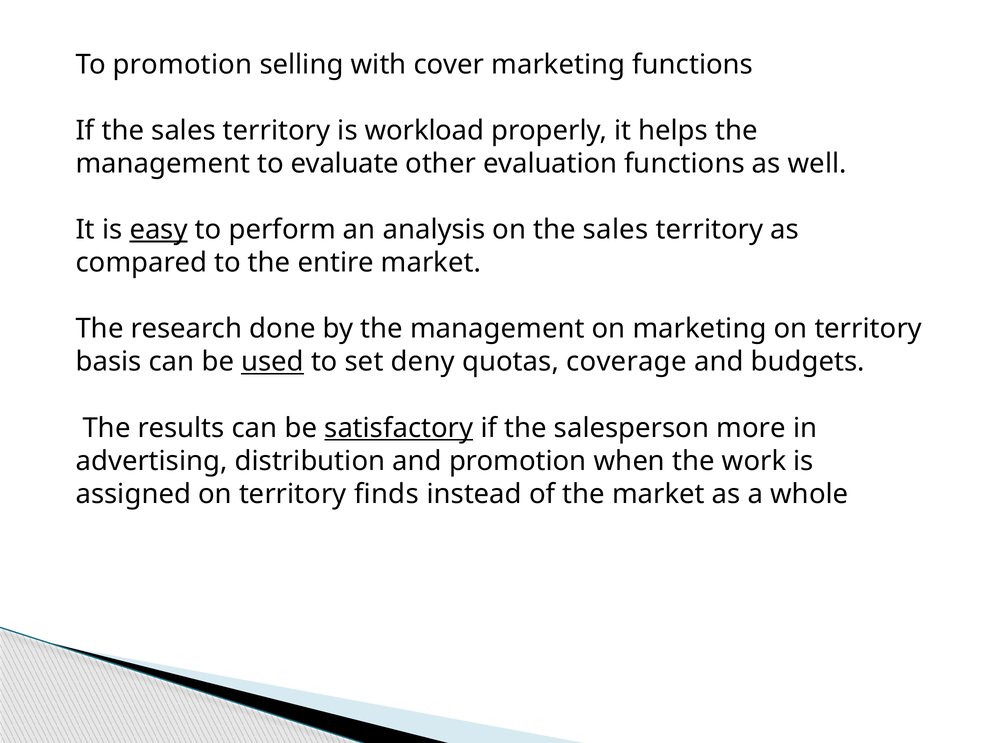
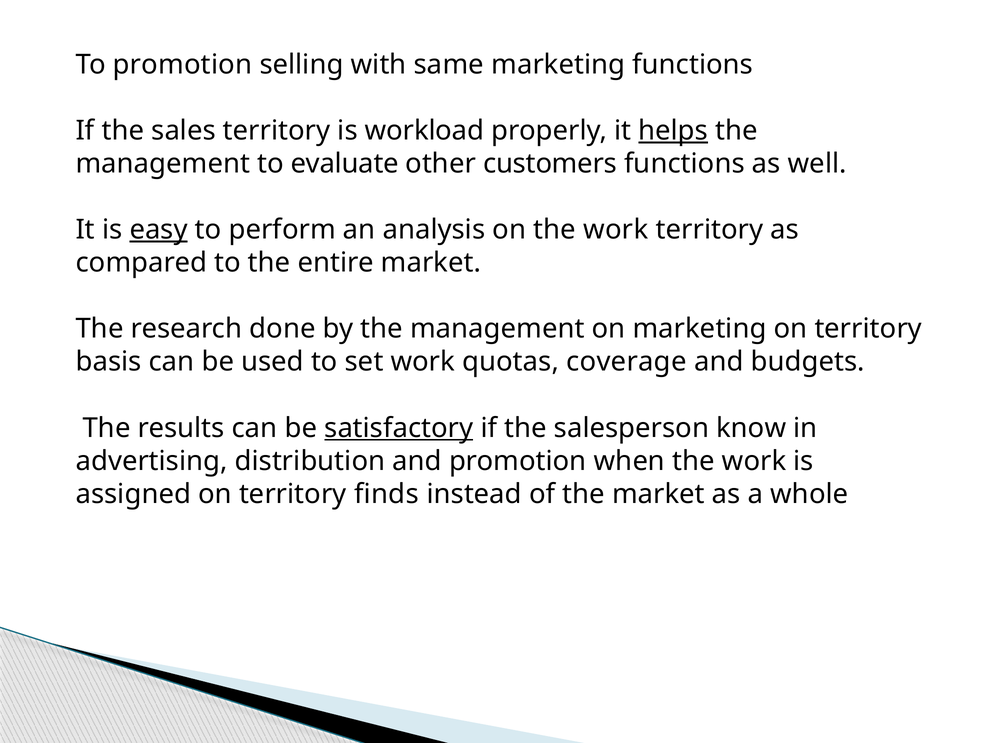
cover: cover -> same
helps underline: none -> present
evaluation: evaluation -> customers
on the sales: sales -> work
used underline: present -> none
set deny: deny -> work
more: more -> know
